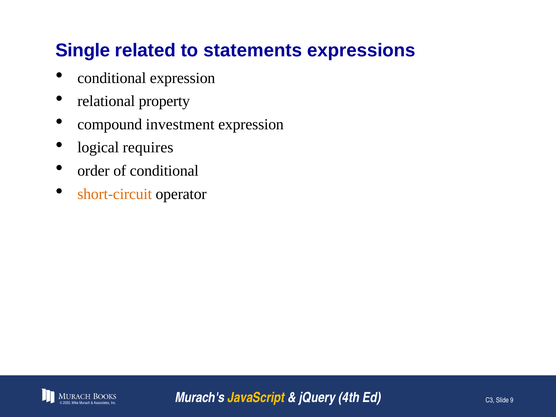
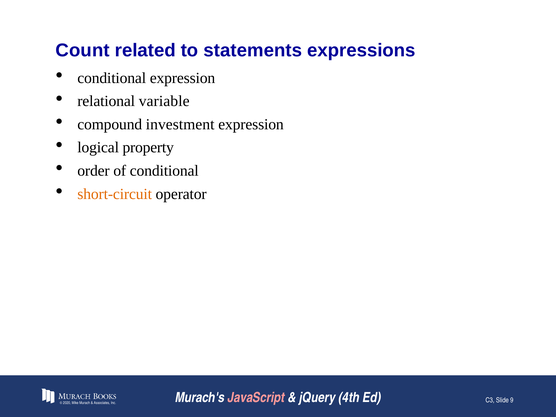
Single: Single -> Count
property: property -> variable
requires: requires -> property
JavaScript colour: yellow -> pink
